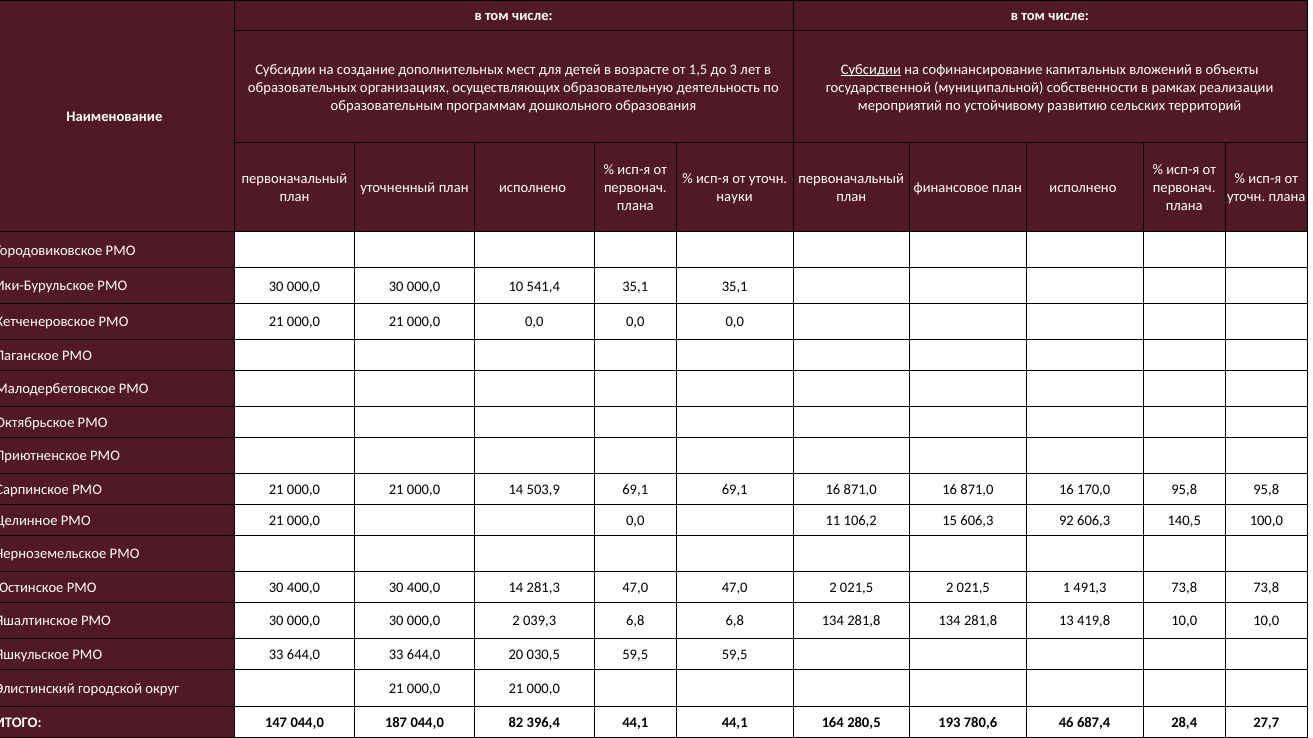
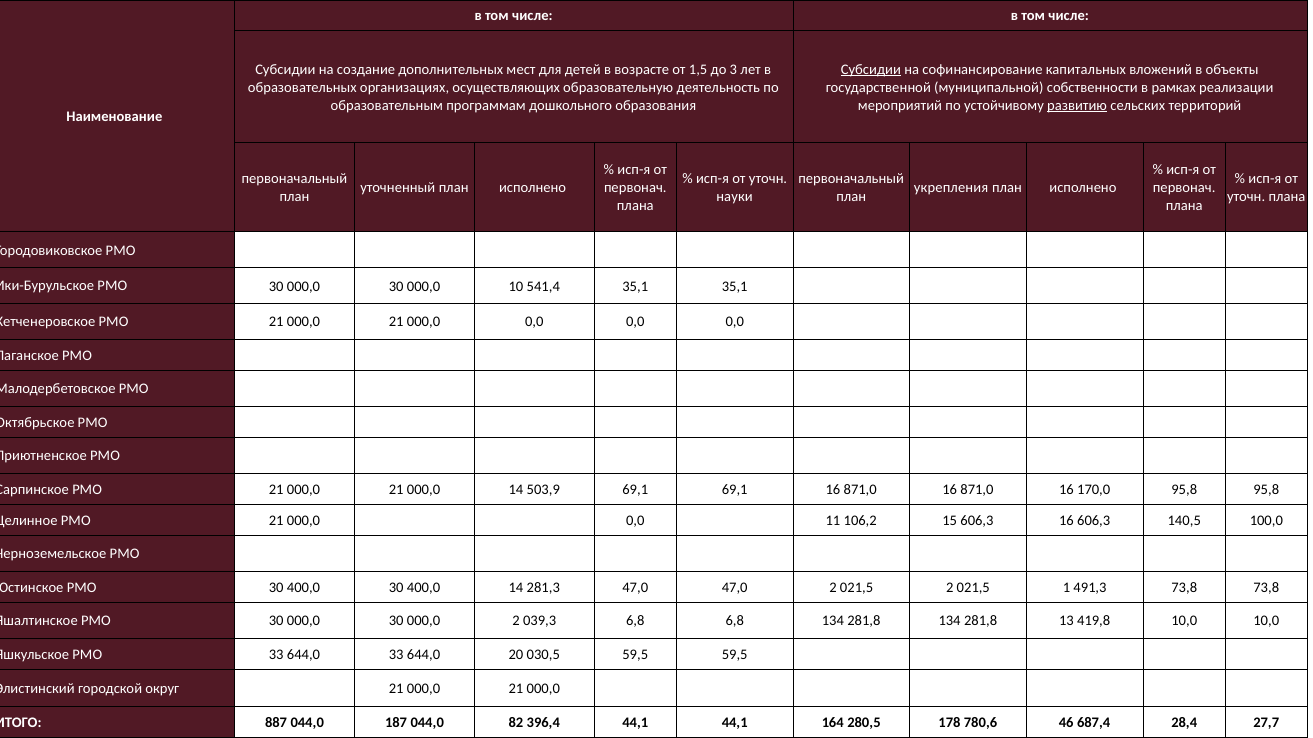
развитию underline: none -> present
финансовое: финансовое -> укрепления
606,3 92: 92 -> 16
147: 147 -> 887
193: 193 -> 178
